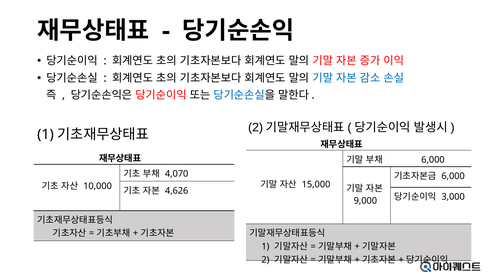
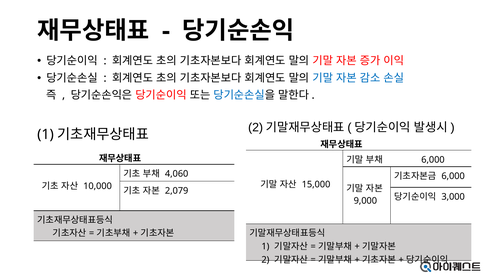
4,070: 4,070 -> 4,060
4,626: 4,626 -> 2,079
